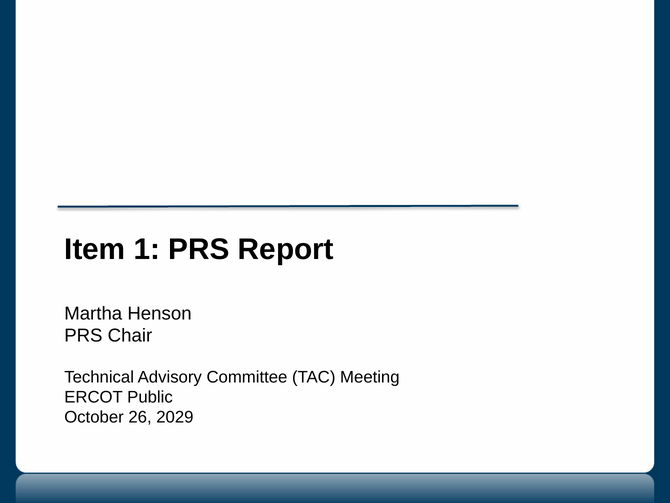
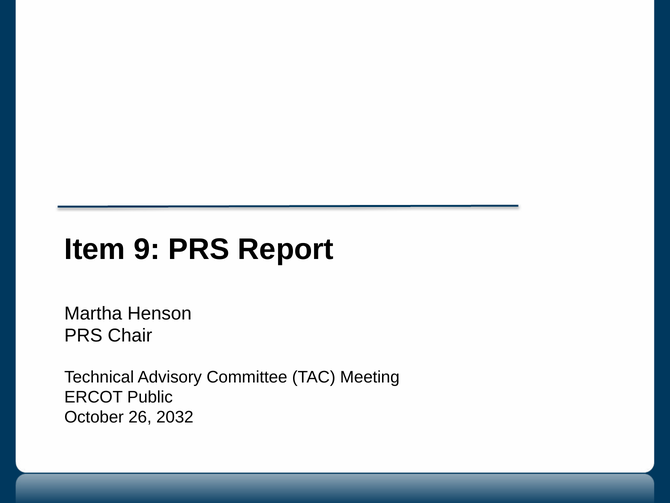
1: 1 -> 9
2029: 2029 -> 2032
